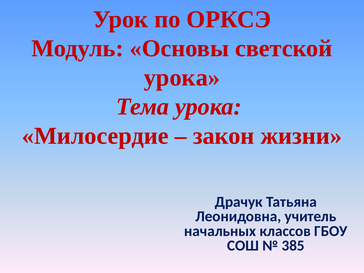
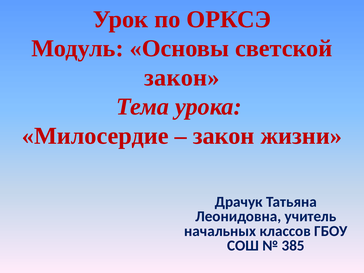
урока at (182, 78): урока -> закон
